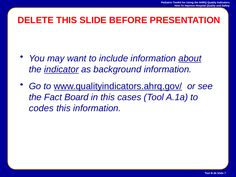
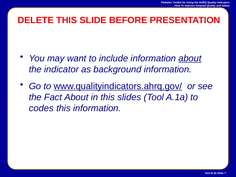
indicator underline: present -> none
Fact Board: Board -> About
cases: cases -> slides
